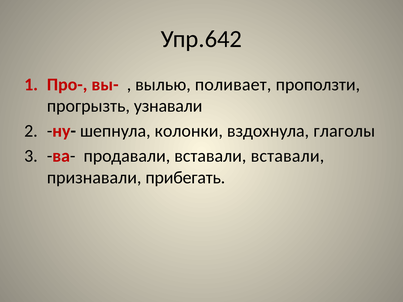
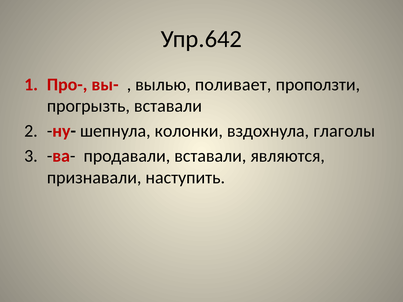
прогрызть узнавали: узнавали -> вставали
вставали вставали: вставали -> являются
прибегать: прибегать -> наступить
